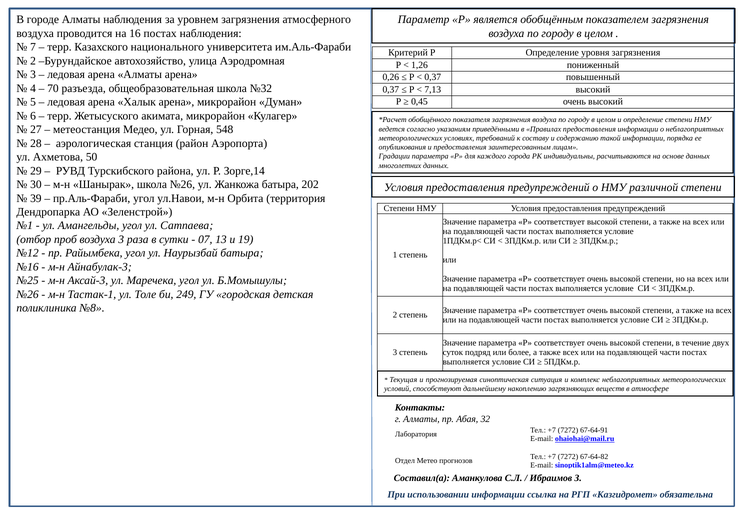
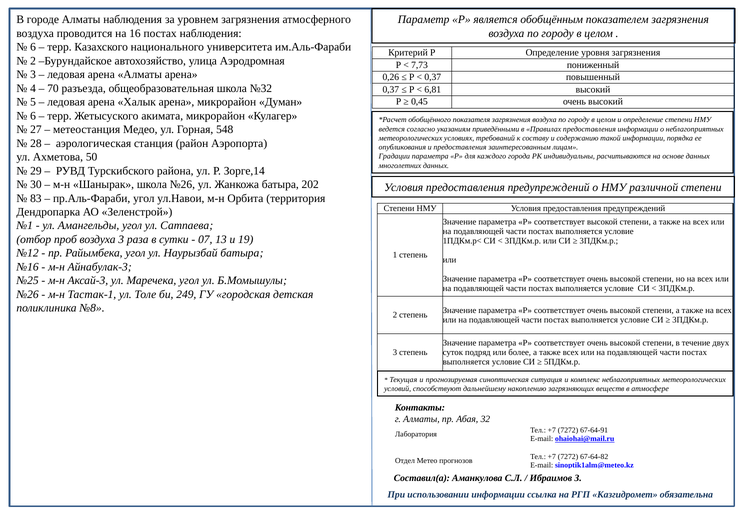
7 at (33, 47): 7 -> 6
1,26: 1,26 -> 7,73
7,13: 7,13 -> 6,81
39: 39 -> 83
